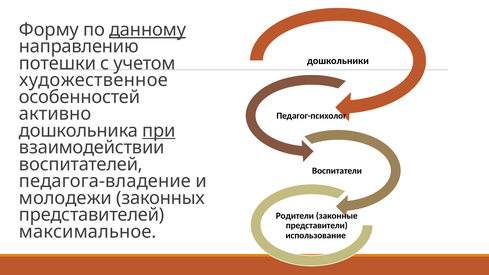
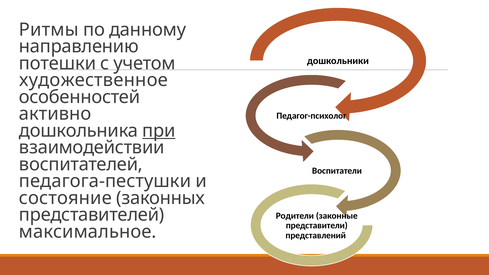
Форму: Форму -> Ритмы
данному underline: present -> none
педагога-владение: педагога-владение -> педагога-пестушки
молодежи: молодежи -> состояние
использование: использование -> представлений
